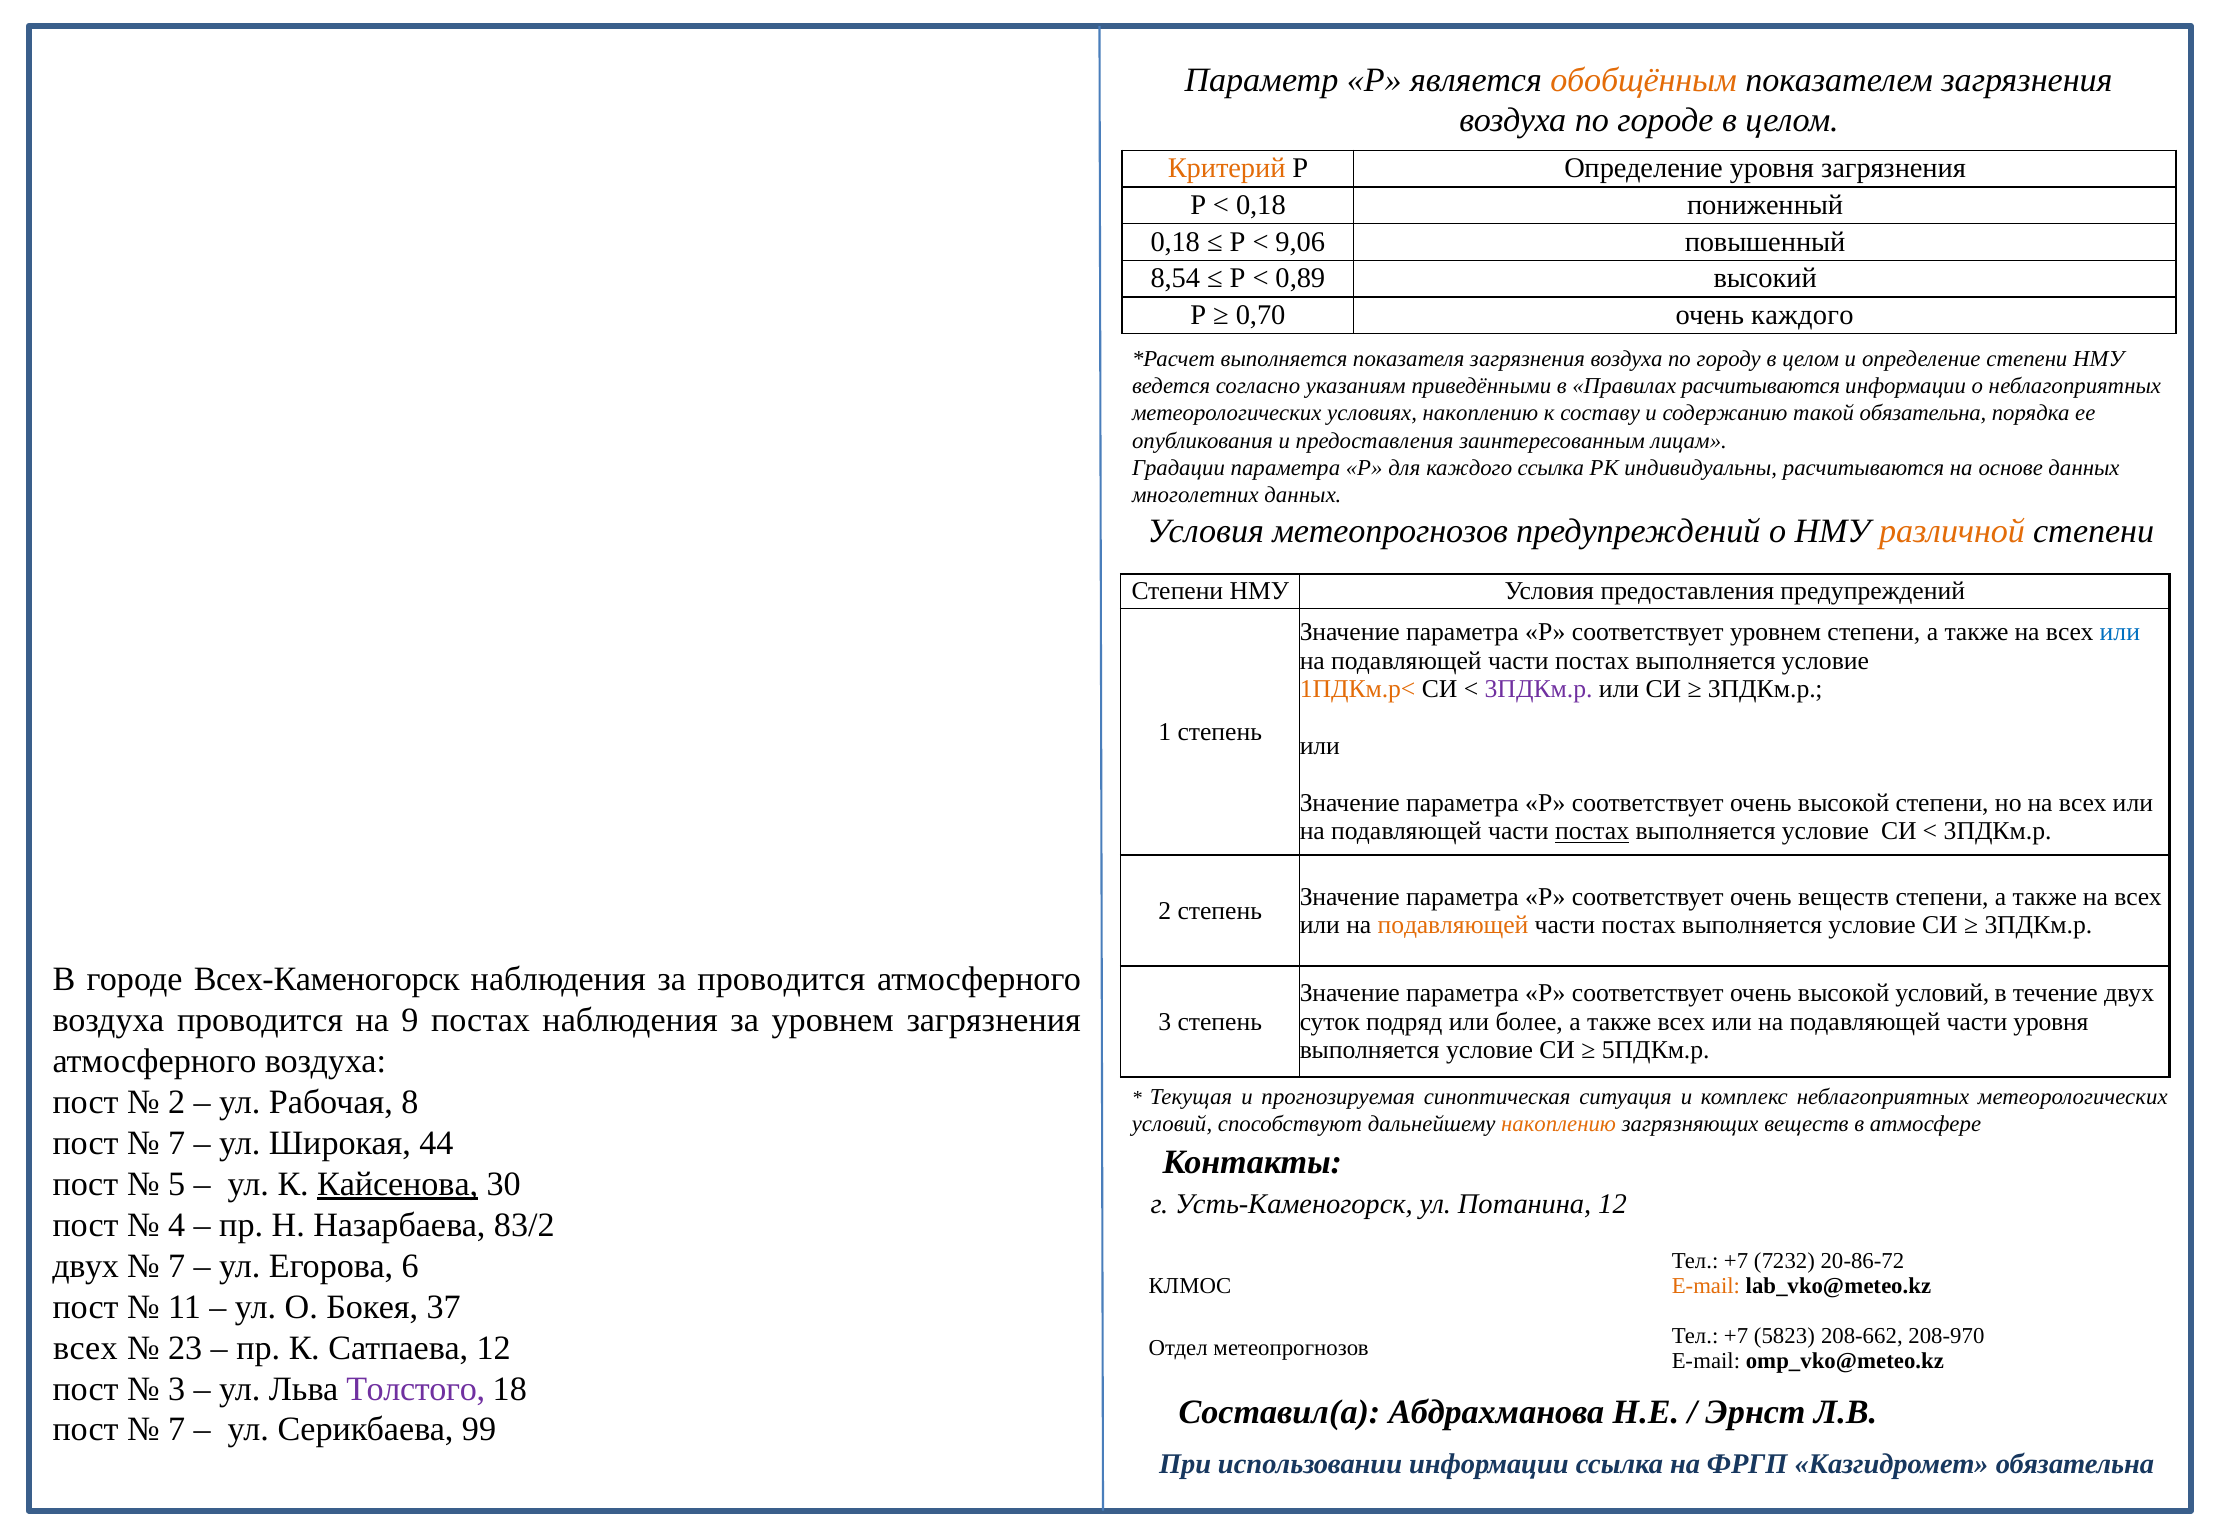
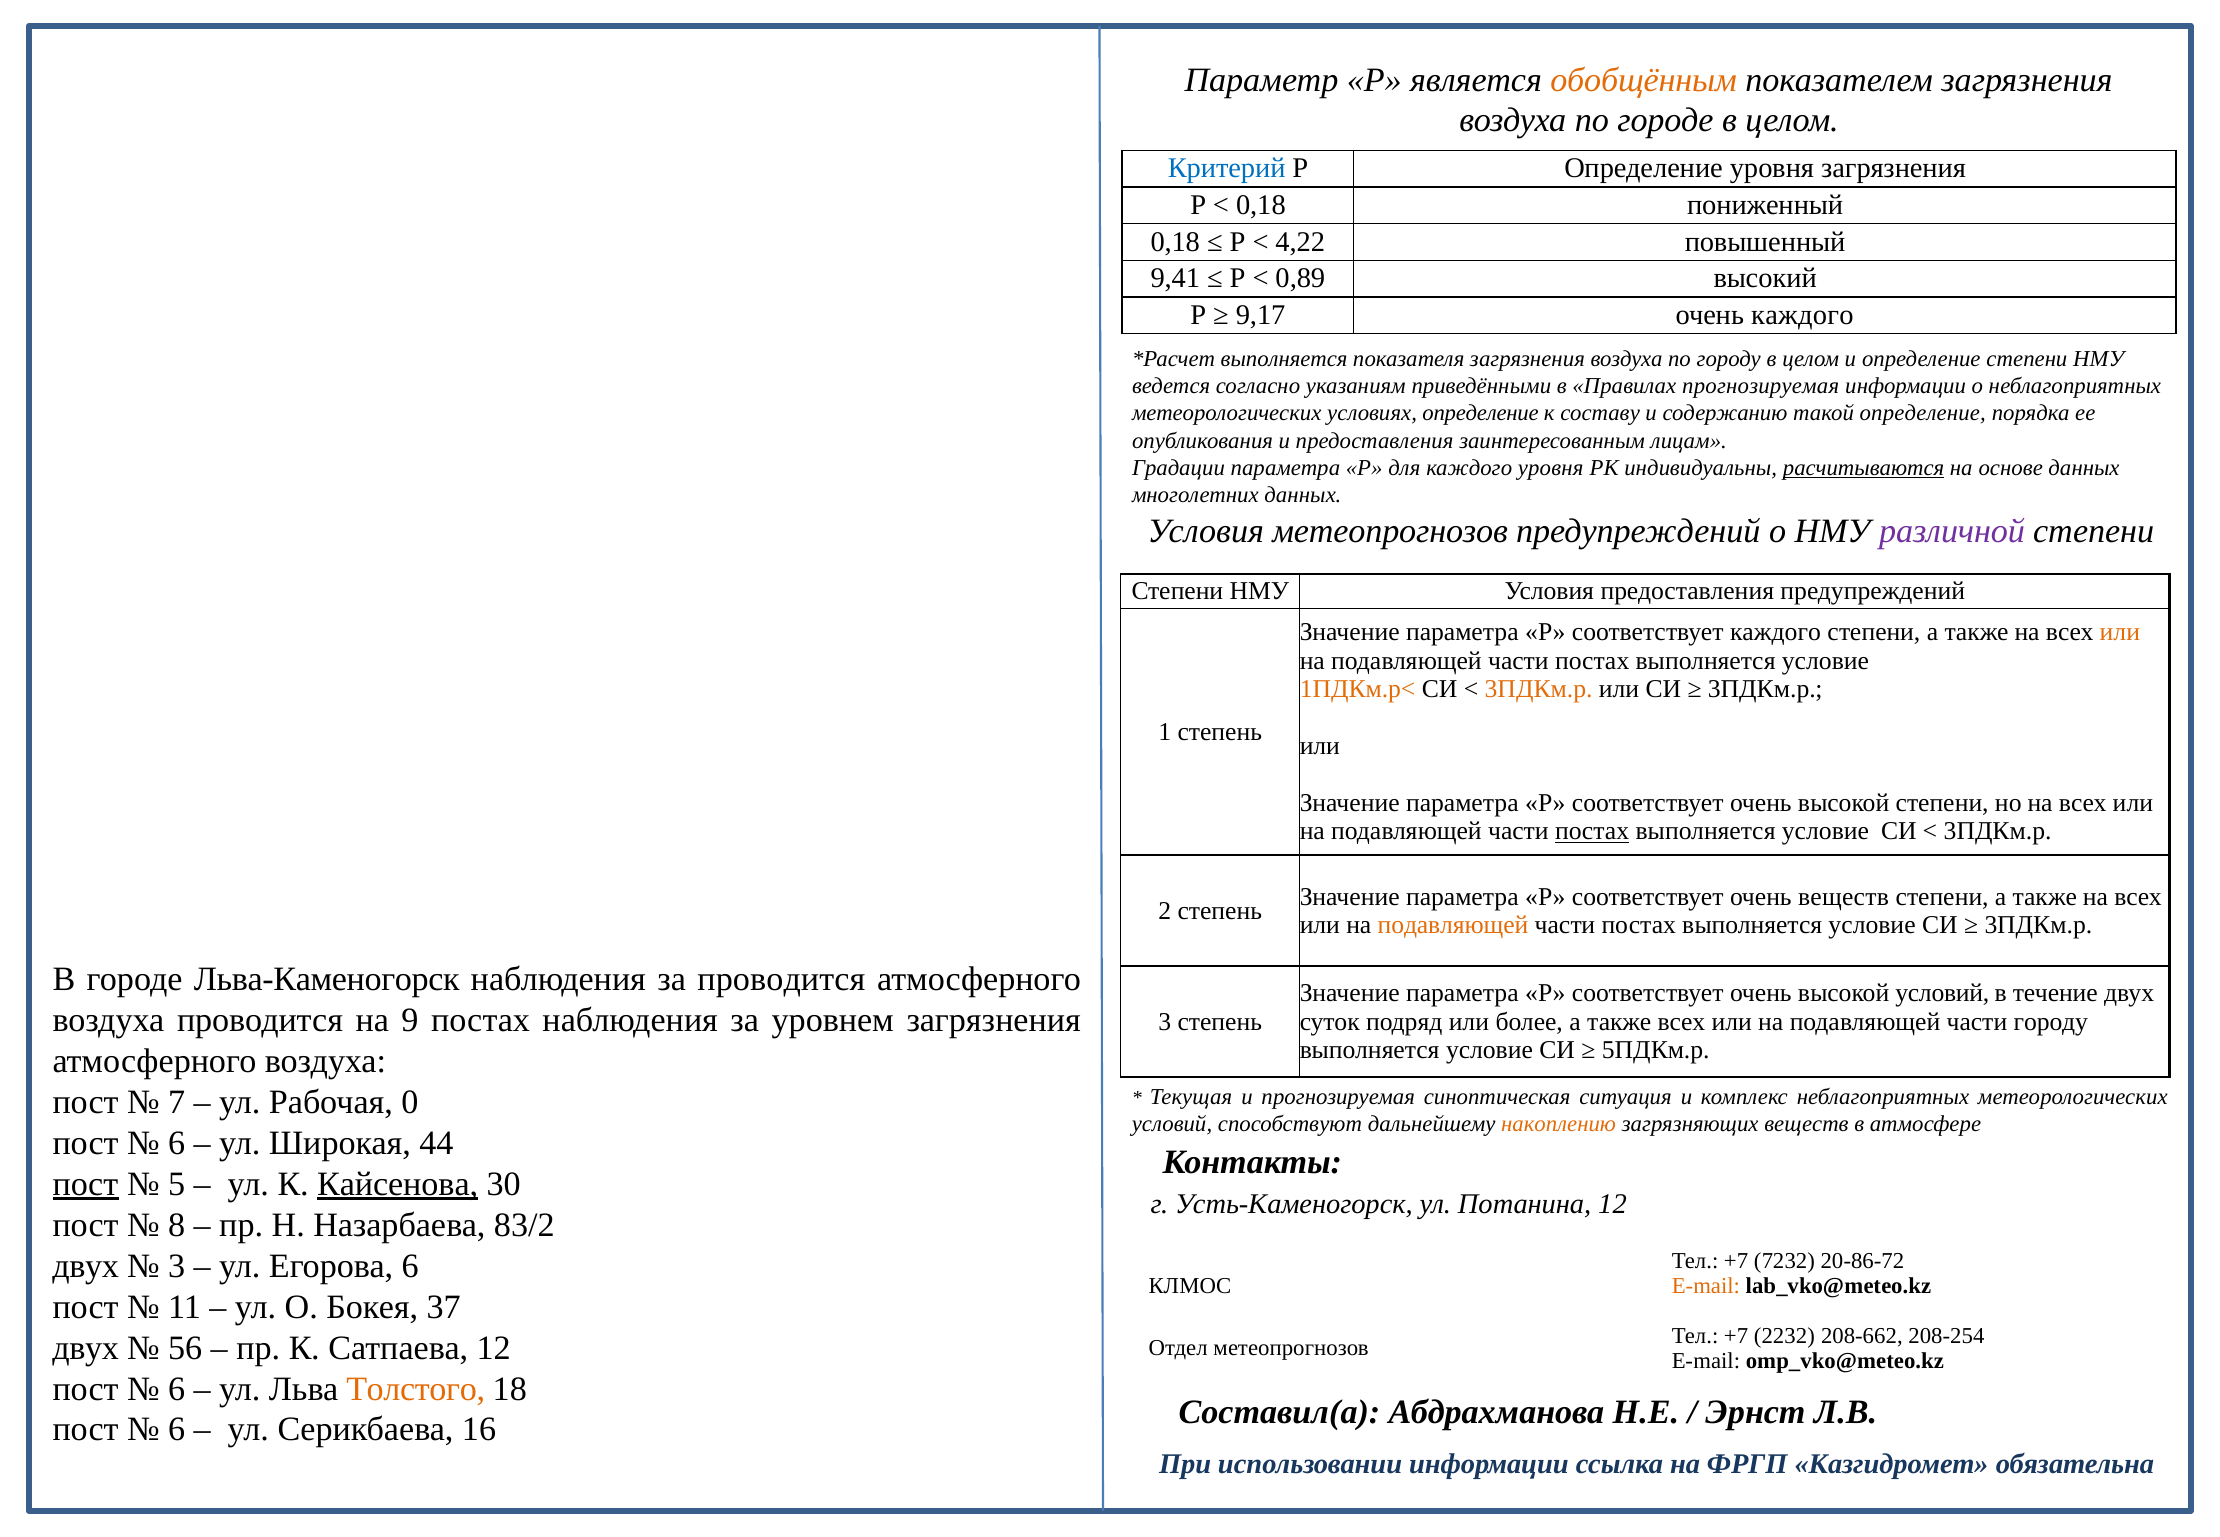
Критерий colour: orange -> blue
9,06: 9,06 -> 4,22
8,54: 8,54 -> 9,41
0,70: 0,70 -> 9,17
Правилах расчитываются: расчитываются -> прогнозируемая
условиях накоплению: накоплению -> определение
такой обязательна: обязательна -> определение
каждого ссылка: ссылка -> уровня
расчитываются at (1864, 468) underline: none -> present
различной colour: orange -> purple
соответствует уровнем: уровнем -> каждого
или at (2120, 632) colour: blue -> orange
3ПДКм.р at (1539, 689) colour: purple -> orange
Всех-Каменогорск: Всех-Каменогорск -> Льва-Каменогорск
части уровня: уровня -> городу
2 at (177, 1102): 2 -> 7
8: 8 -> 0
7 at (177, 1143): 7 -> 6
пост at (85, 1184) underline: none -> present
4: 4 -> 8
7 at (177, 1266): 7 -> 3
5823: 5823 -> 2232
208-970: 208-970 -> 208-254
всех at (85, 1348): всех -> двух
23: 23 -> 56
3 at (177, 1389): 3 -> 6
Толстого colour: purple -> orange
7 at (177, 1430): 7 -> 6
99: 99 -> 16
